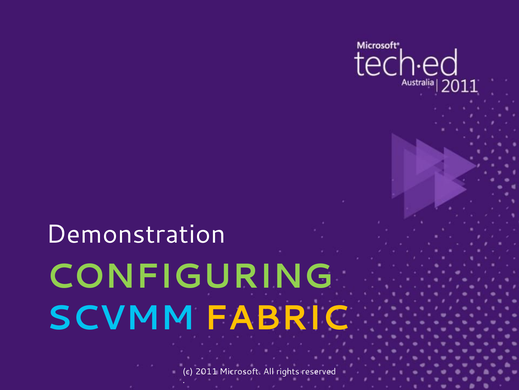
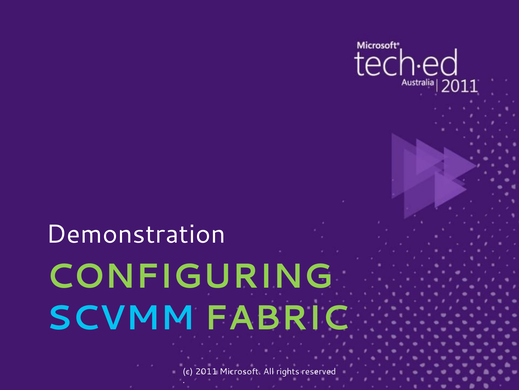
FABRIC colour: yellow -> light green
